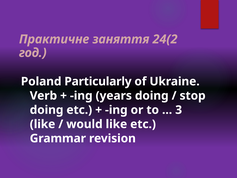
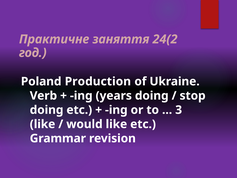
Particularly: Particularly -> Production
